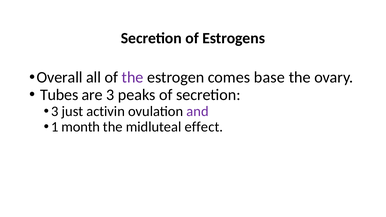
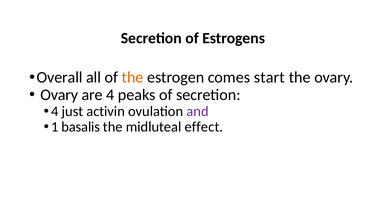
the at (133, 77) colour: purple -> orange
base: base -> start
Tubes at (59, 95): Tubes -> Ovary
are 3: 3 -> 4
3 at (55, 111): 3 -> 4
month: month -> basalis
